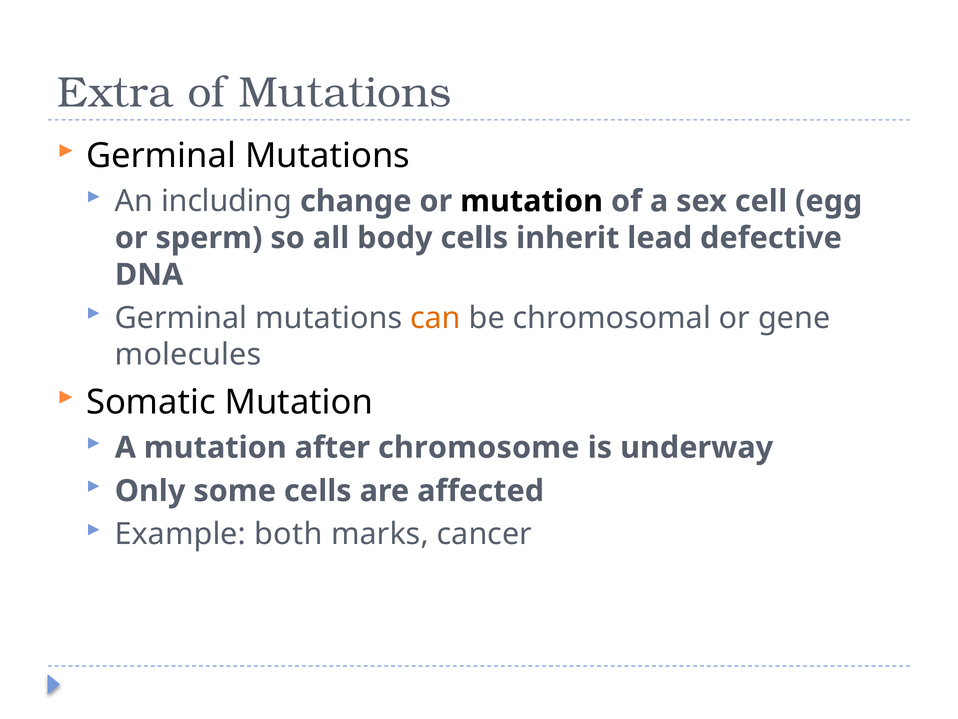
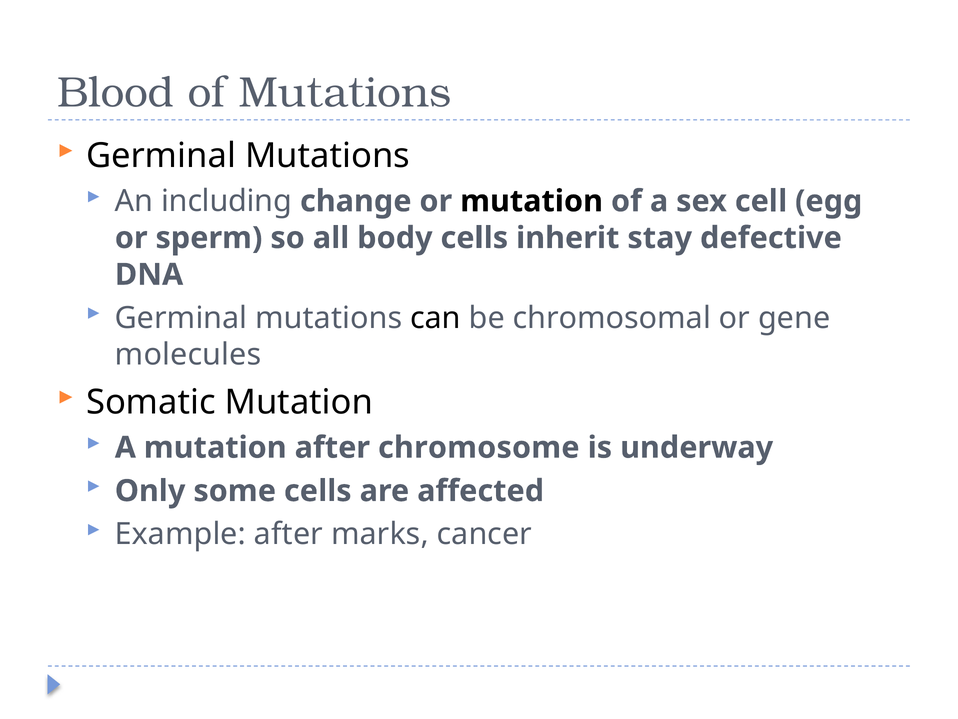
Extra: Extra -> Blood
lead: lead -> stay
can colour: orange -> black
Example both: both -> after
